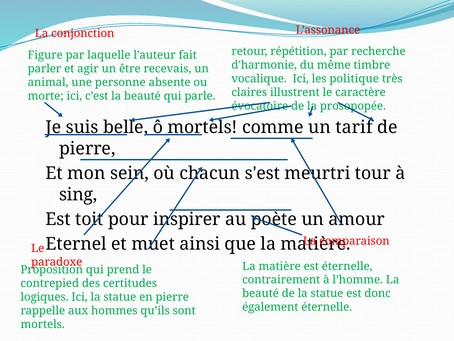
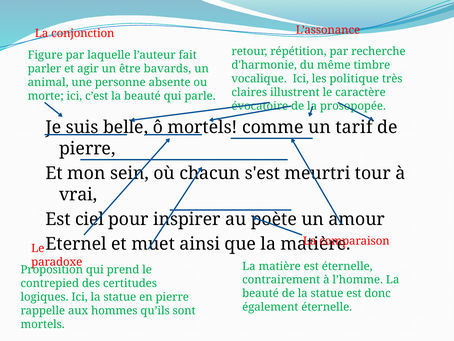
recevais: recevais -> bavards
sing: sing -> vrai
toit: toit -> ciel
